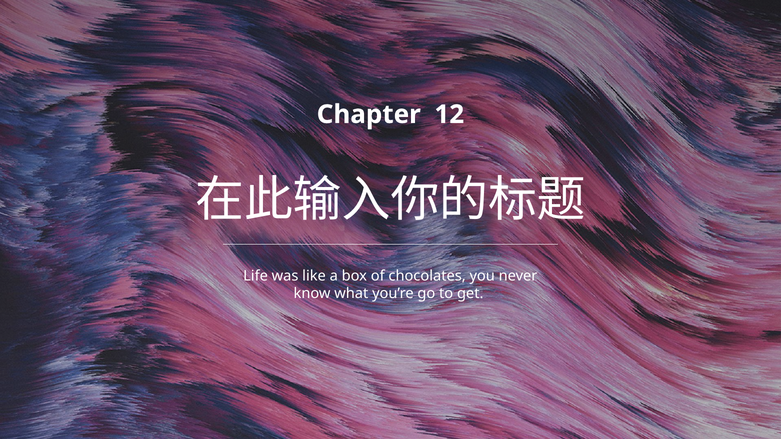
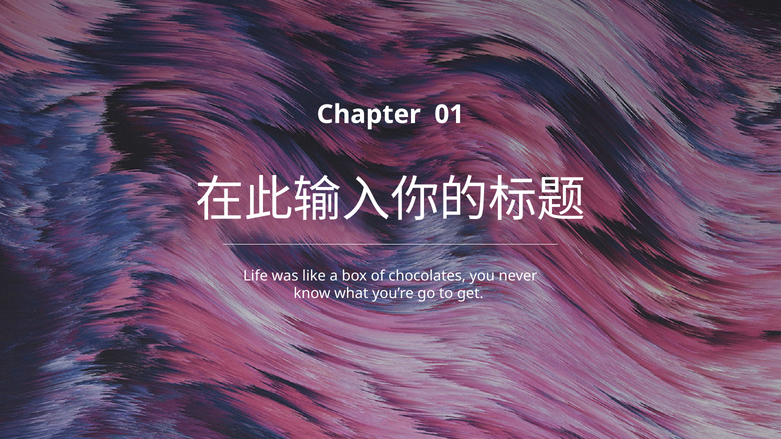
12: 12 -> 01
